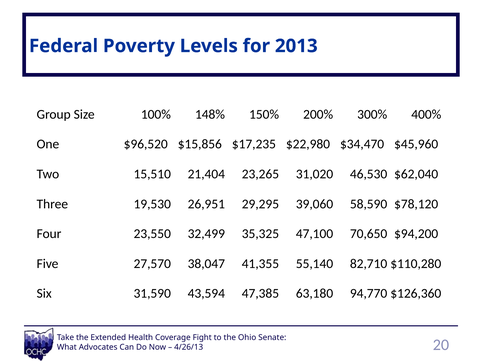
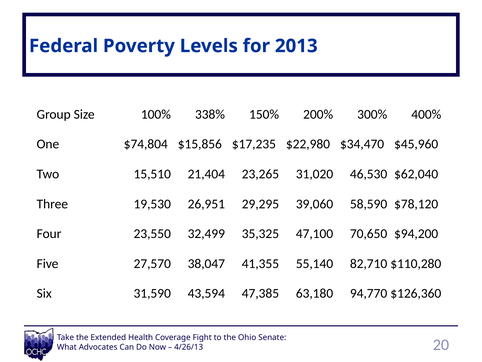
148%: 148% -> 338%
$96,520: $96,520 -> $74,804
